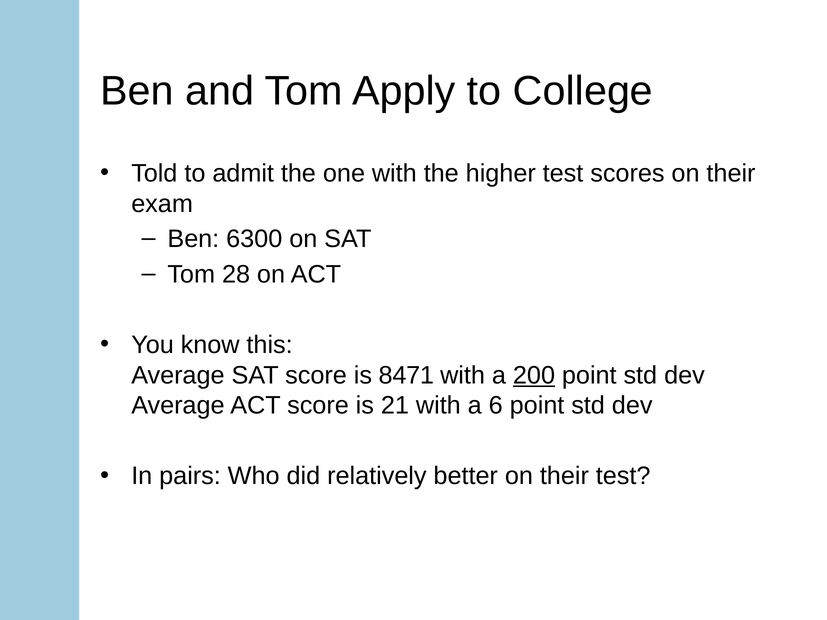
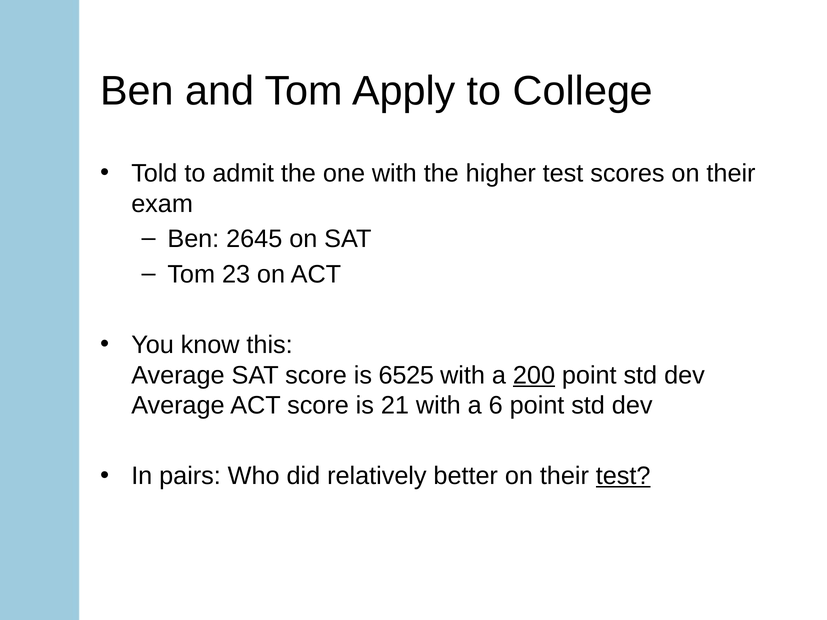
6300: 6300 -> 2645
28: 28 -> 23
8471: 8471 -> 6525
test at (623, 476) underline: none -> present
